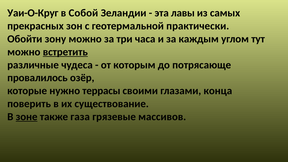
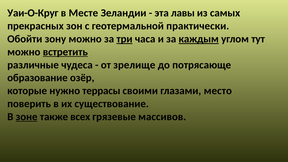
Собой: Собой -> Месте
три underline: none -> present
каждым underline: none -> present
которым: которым -> зрелище
провалилось: провалилось -> образование
конца: конца -> место
газа: газа -> всех
